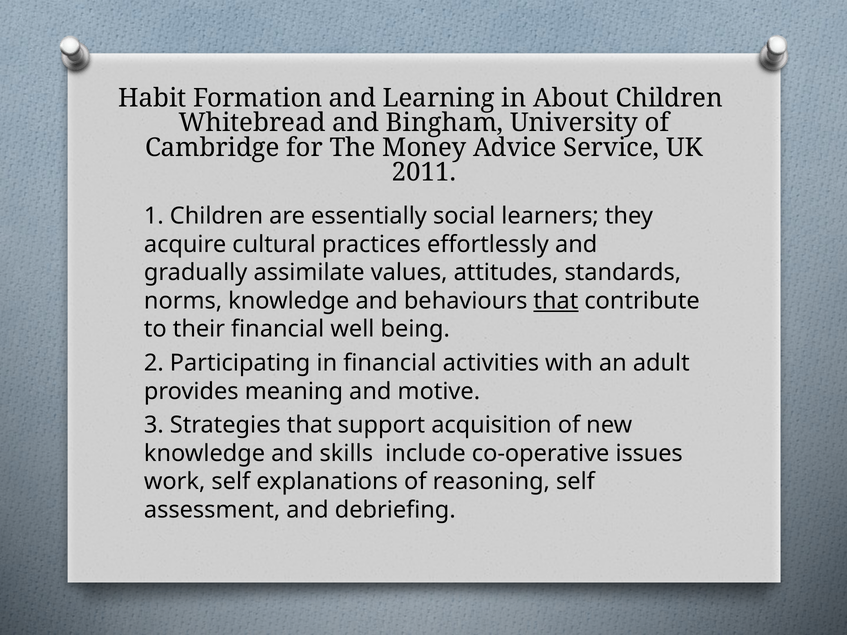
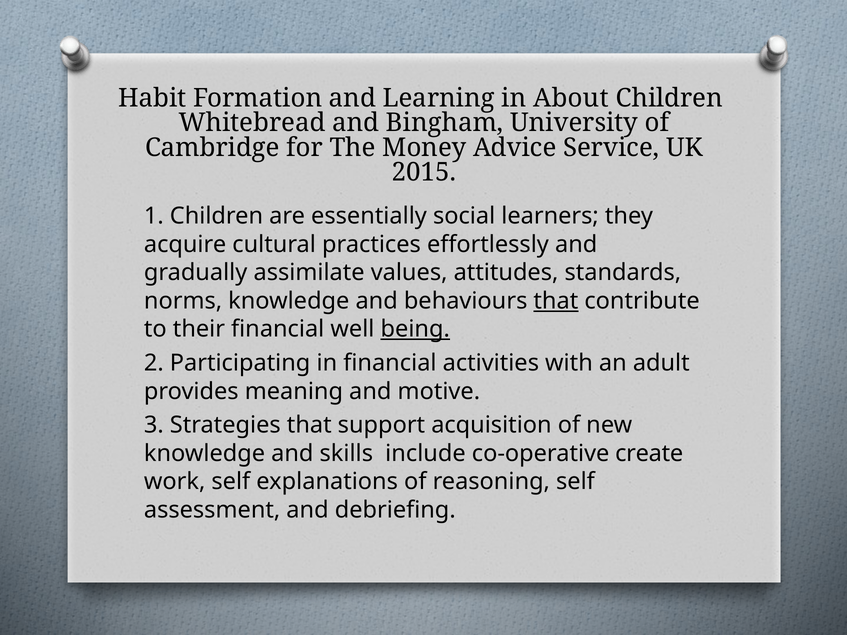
2011: 2011 -> 2015
being underline: none -> present
issues: issues -> create
